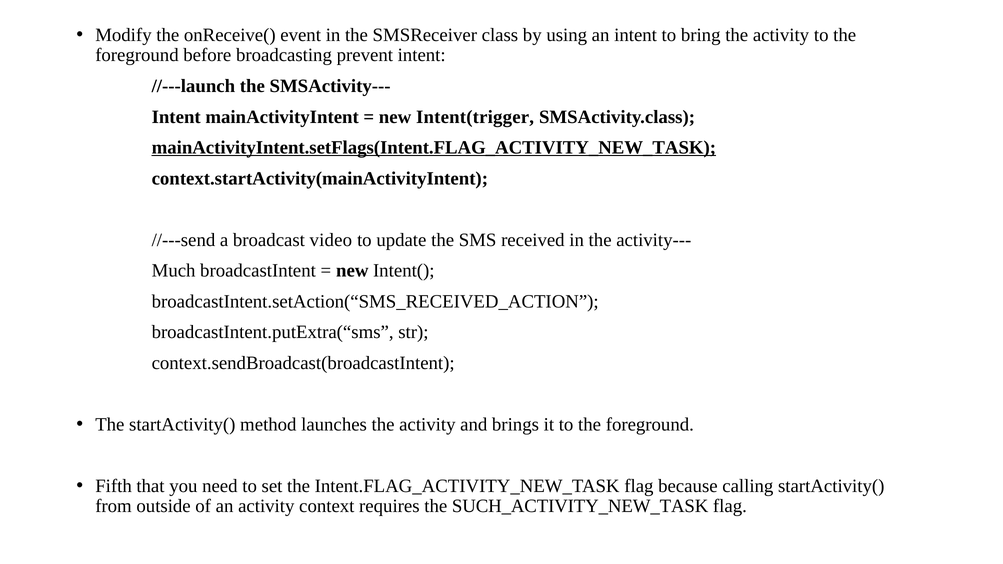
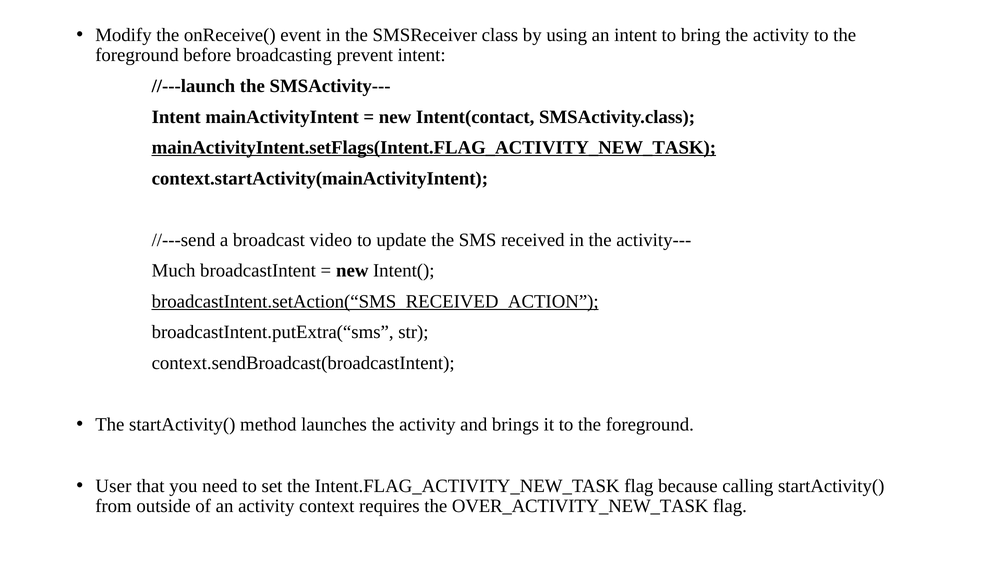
Intent(trigger: Intent(trigger -> Intent(contact
broadcastIntent.setAction(“SMS_RECEIVED_ACTION underline: none -> present
Fifth: Fifth -> User
SUCH_ACTIVITY_NEW_TASK: SUCH_ACTIVITY_NEW_TASK -> OVER_ACTIVITY_NEW_TASK
